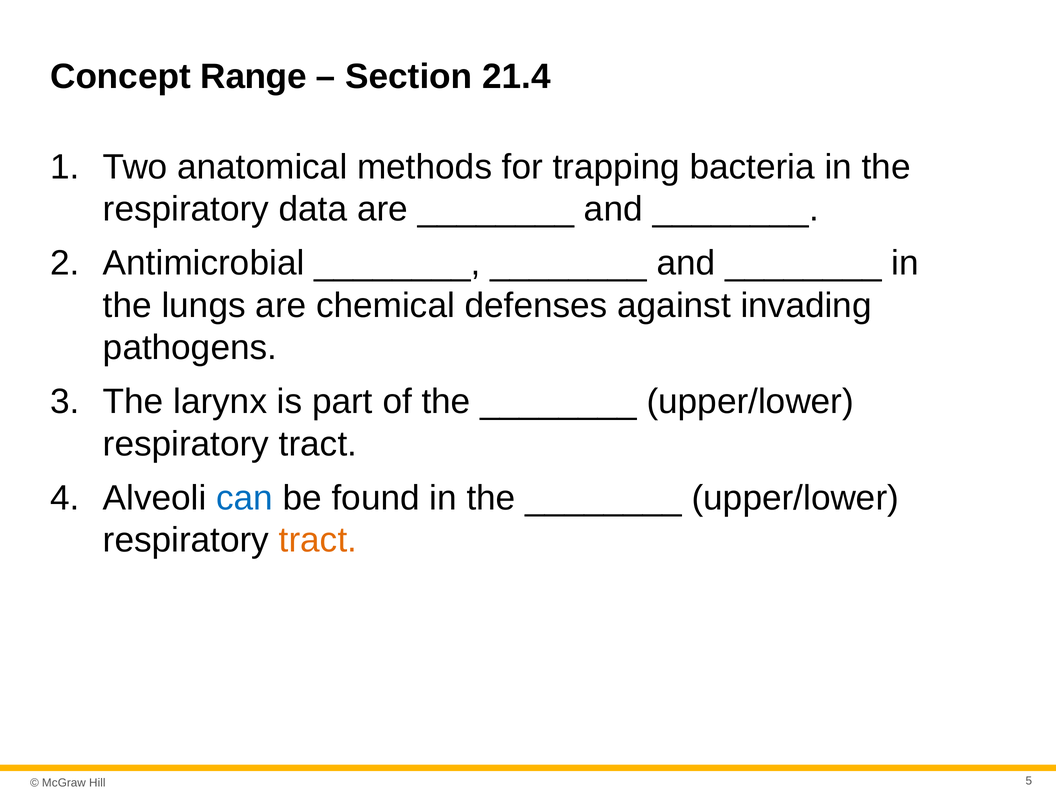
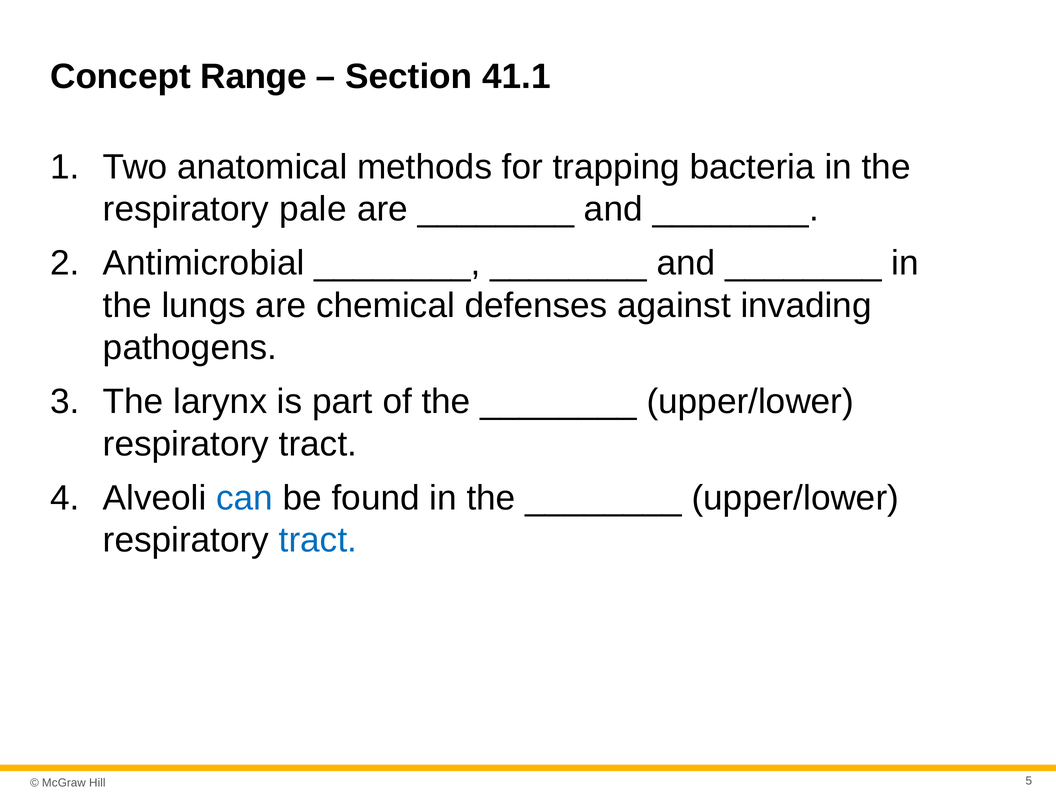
21.4: 21.4 -> 41.1
data: data -> pale
tract at (318, 540) colour: orange -> blue
